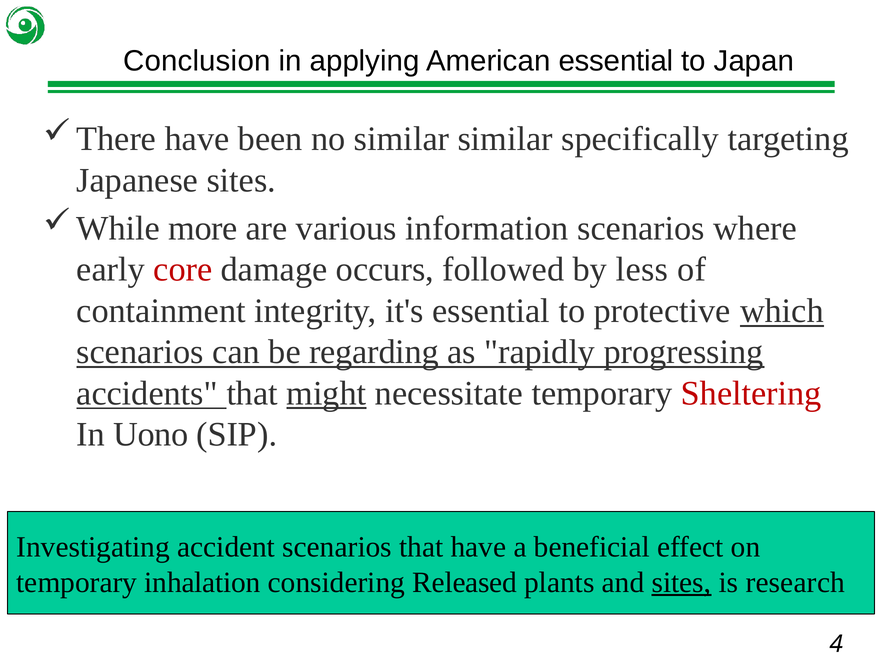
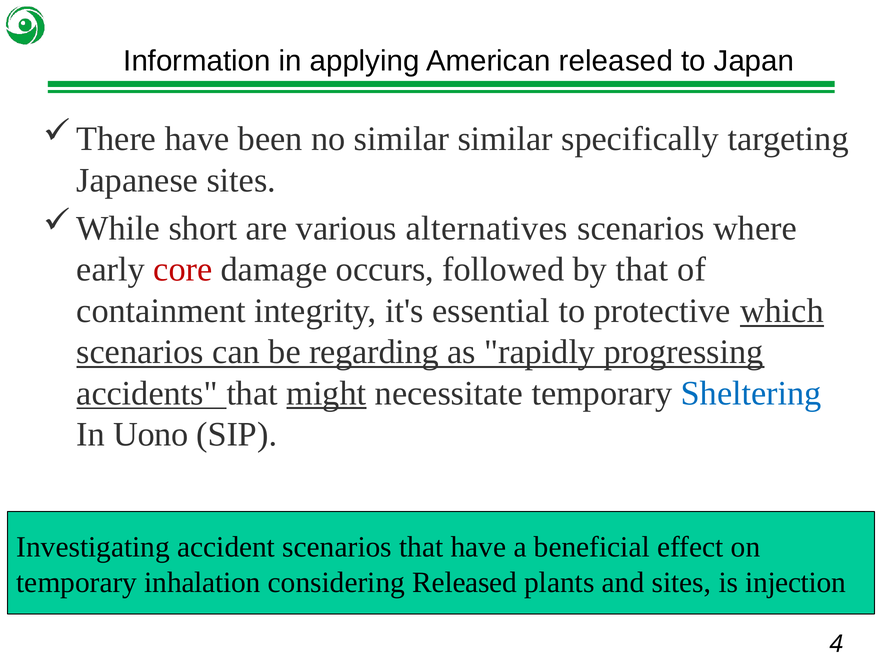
Conclusion: Conclusion -> Information
American essential: essential -> released
more: more -> short
information: information -> alternatives
by less: less -> that
Sheltering colour: red -> blue
sites at (681, 583) underline: present -> none
research: research -> injection
